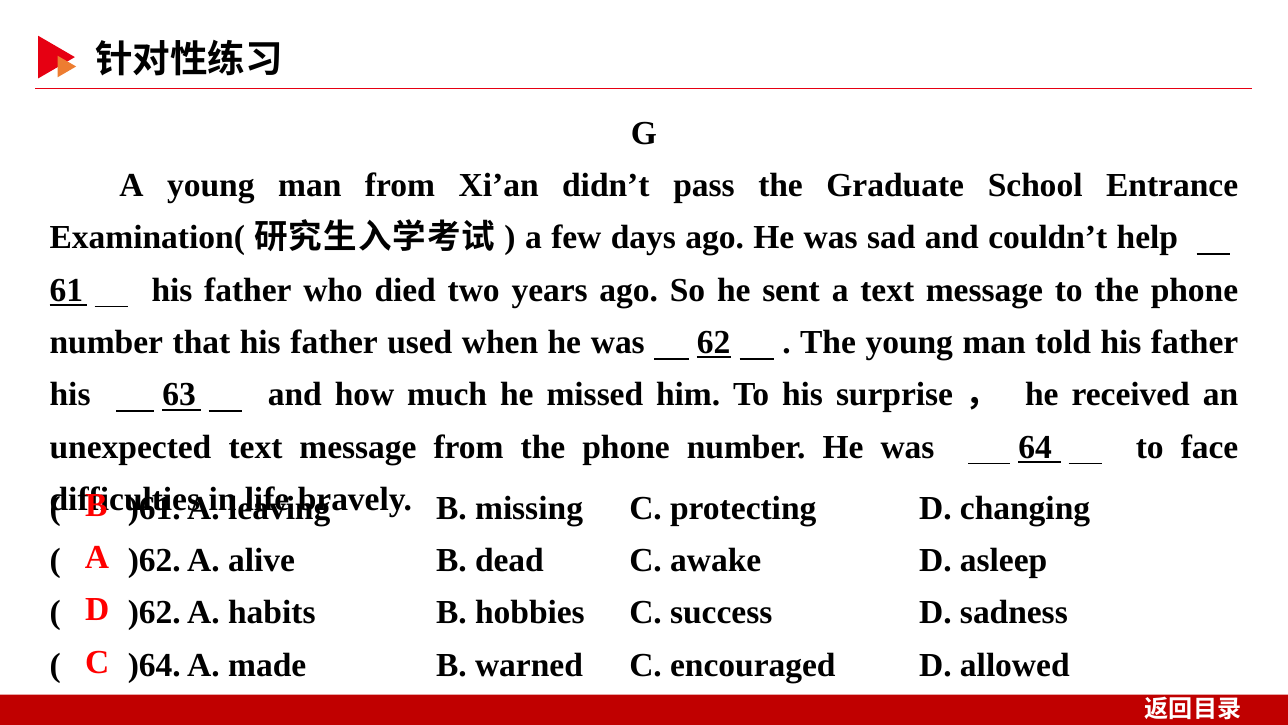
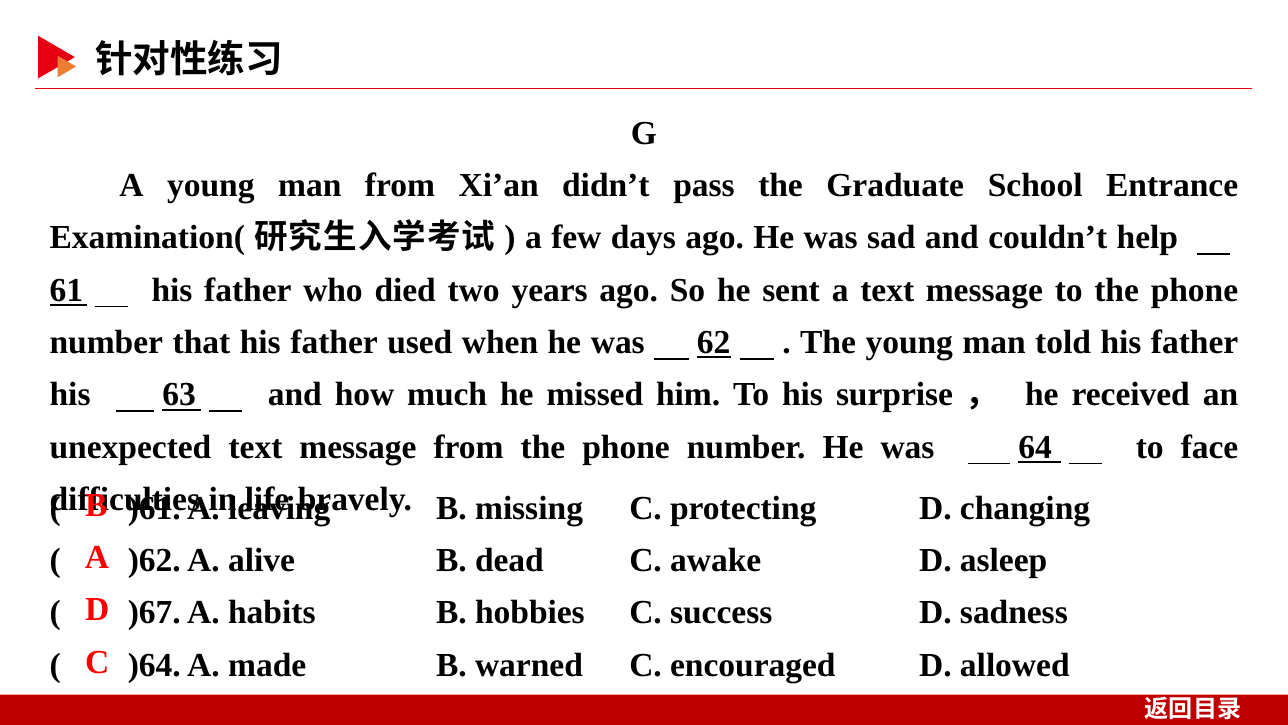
)62 at (154, 612): )62 -> )67
